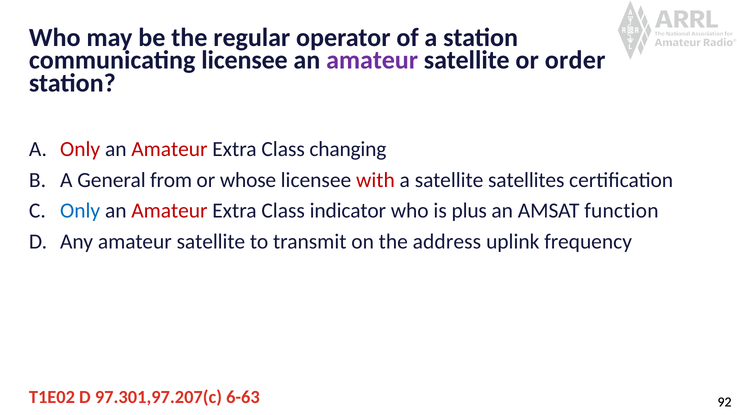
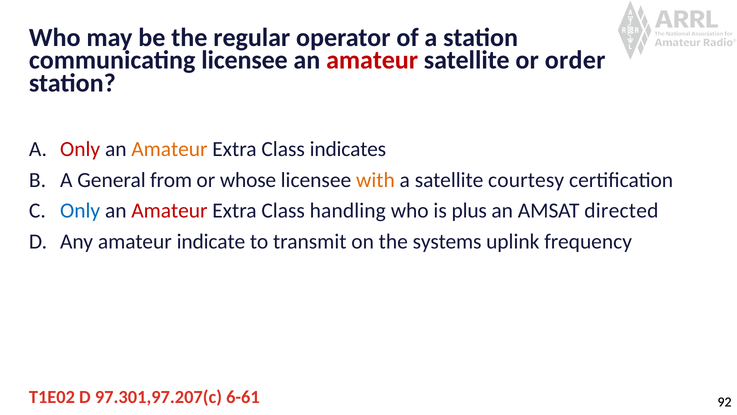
amateur at (372, 60) colour: purple -> red
Amateur at (169, 149) colour: red -> orange
changing: changing -> indicates
with colour: red -> orange
satellites: satellites -> courtesy
indicator: indicator -> handling
function: function -> directed
Any amateur satellite: satellite -> indicate
address: address -> systems
6-63: 6-63 -> 6-61
